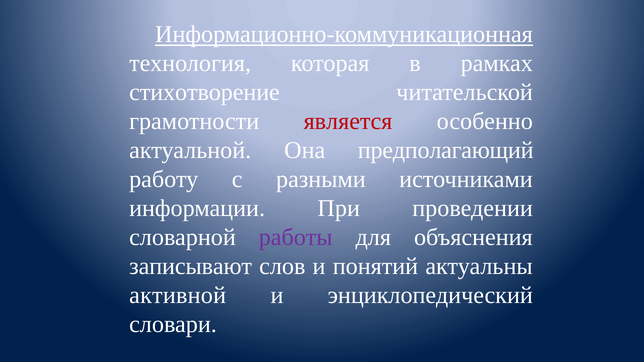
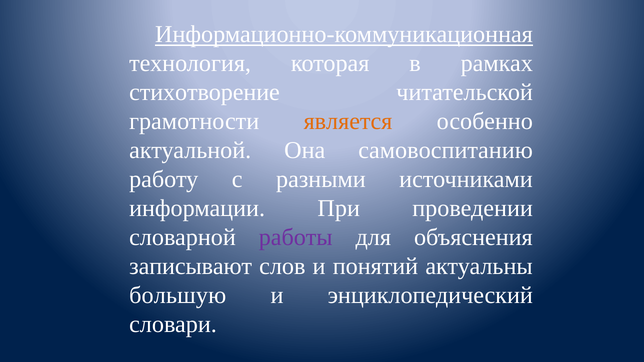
является colour: red -> orange
предполагающий: предполагающий -> самовоспитанию
активной: активной -> большую
